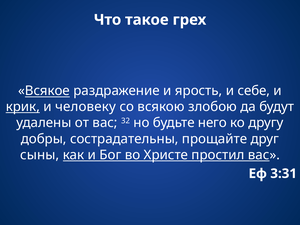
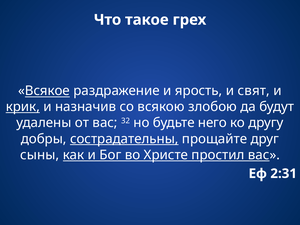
себе: себе -> свят
человеку: человеку -> назначив
сострадательны underline: none -> present
3:31: 3:31 -> 2:31
